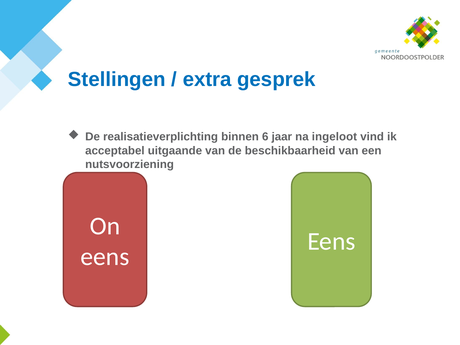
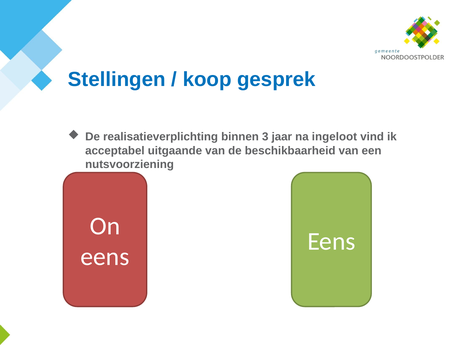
extra: extra -> koop
6: 6 -> 3
